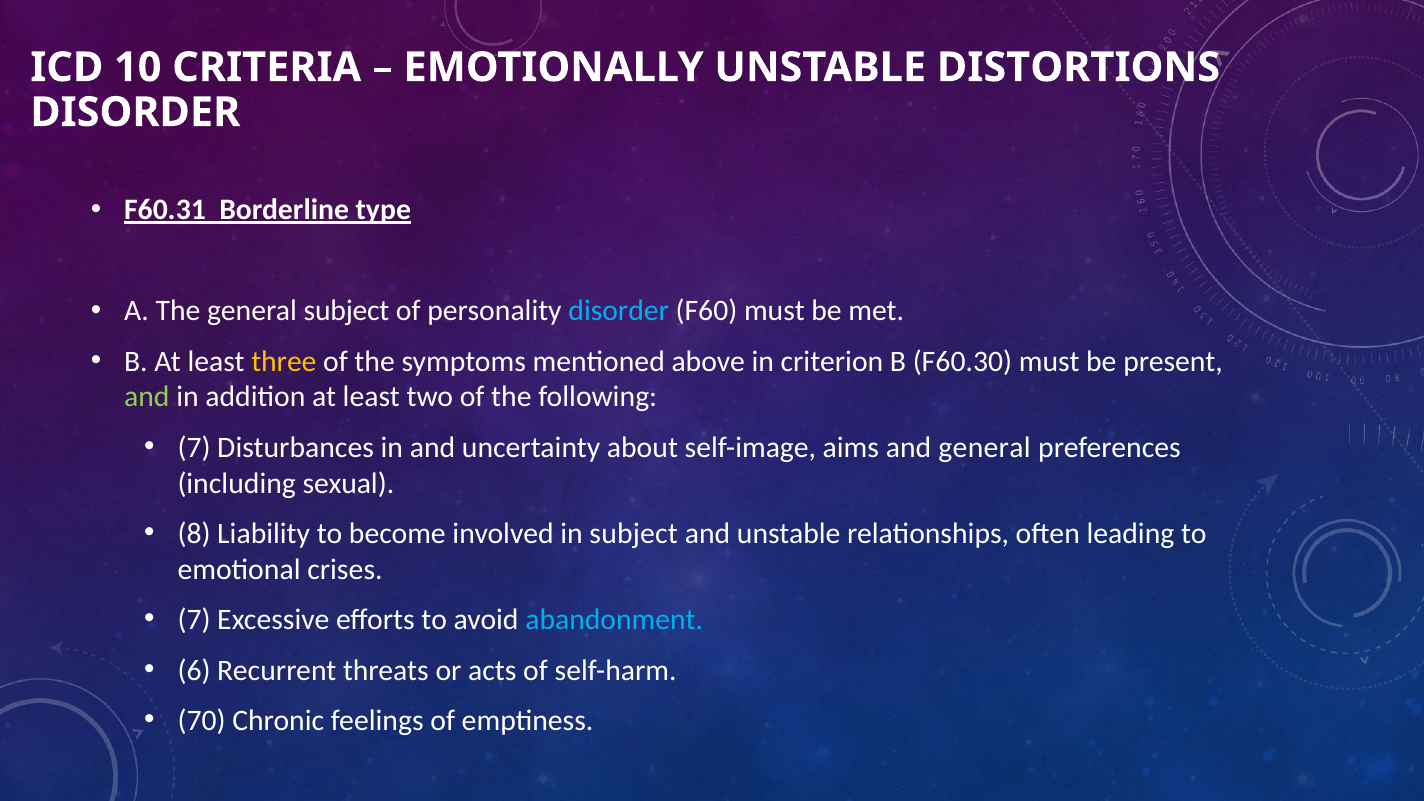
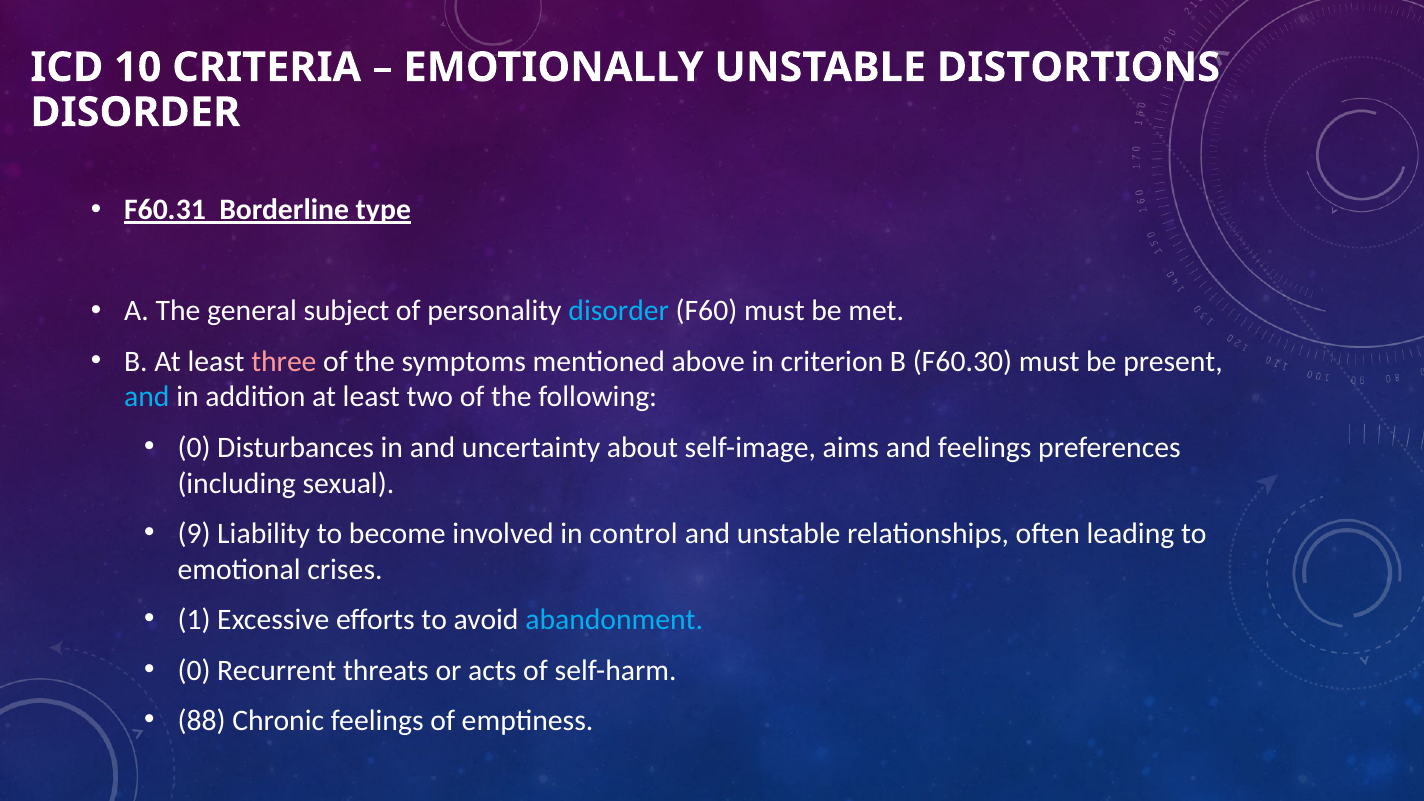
three colour: yellow -> pink
and at (147, 397) colour: light green -> light blue
7 at (194, 448): 7 -> 0
and general: general -> feelings
8: 8 -> 9
in subject: subject -> control
7 at (194, 620): 7 -> 1
6 at (194, 670): 6 -> 0
70: 70 -> 88
